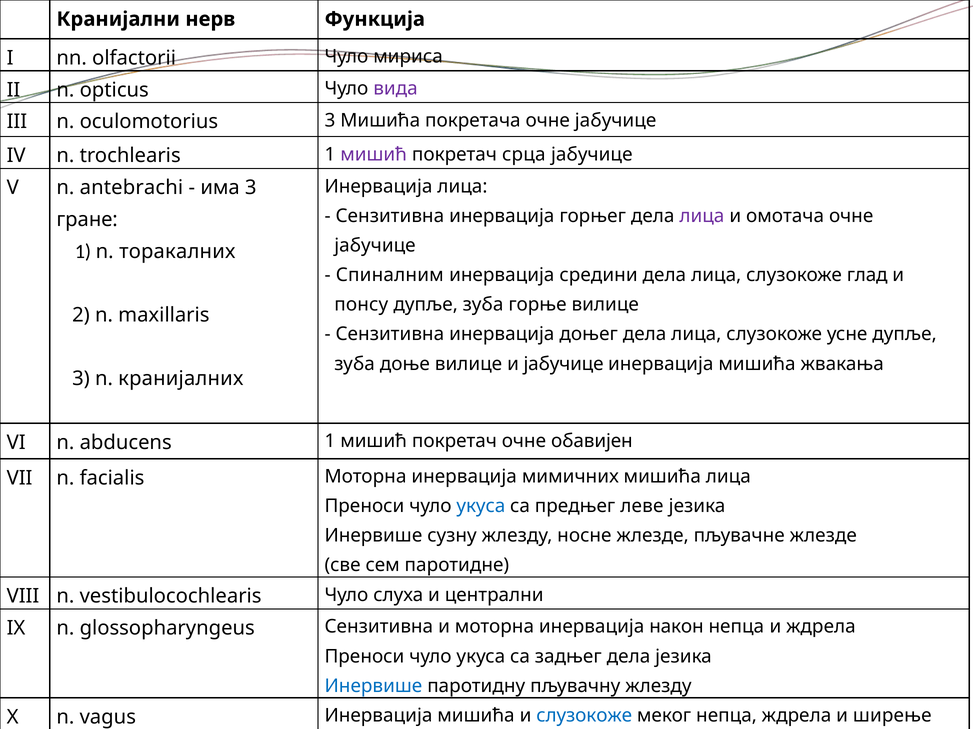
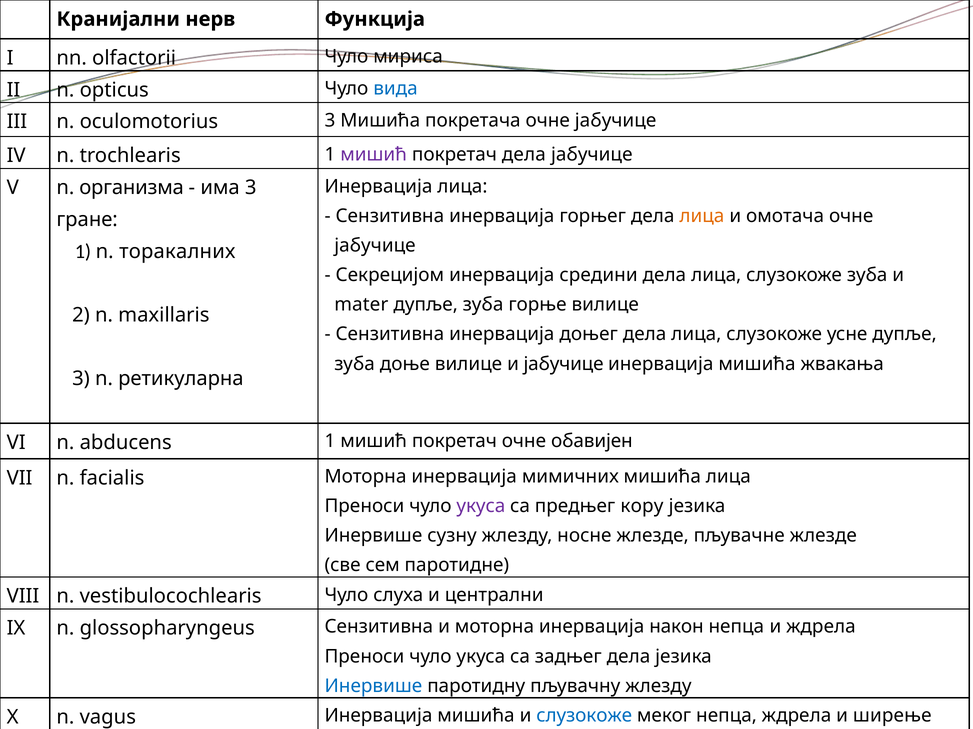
вида colour: purple -> blue
покретач срца: срца -> дела
antebrachi: antebrachi -> организма
лица at (702, 216) colour: purple -> orange
Спиналним: Спиналним -> Секрецијом
слузокоже глад: глад -> зуба
понсу: понсу -> mater
кранијалних: кранијалних -> ретикуларна
укуса at (481, 507) colour: blue -> purple
леве: леве -> кору
